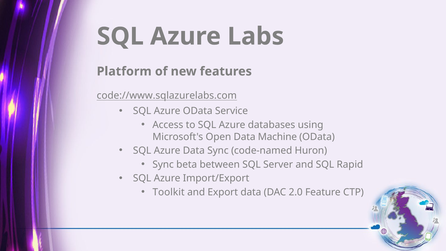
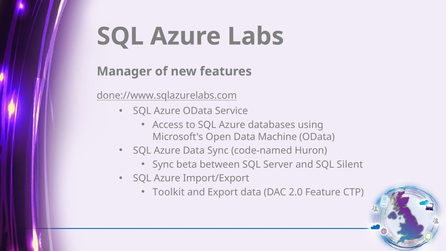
Platform: Platform -> Manager
code://www.sqlazurelabs.com: code://www.sqlazurelabs.com -> done://www.sqlazurelabs.com
Rapid: Rapid -> Silent
